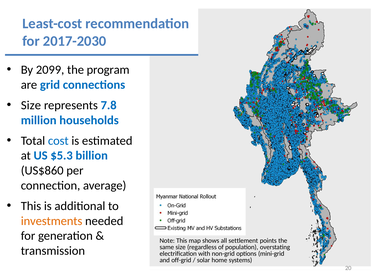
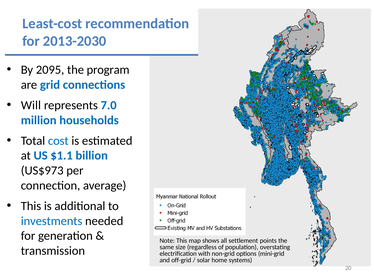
2017-2030: 2017-2030 -> 2013-2030
2099: 2099 -> 2095
Size at (31, 105): Size -> Will
7.8: 7.8 -> 7.0
$5.3: $5.3 -> $1.1
US$860: US$860 -> US$973
investments colour: orange -> blue
